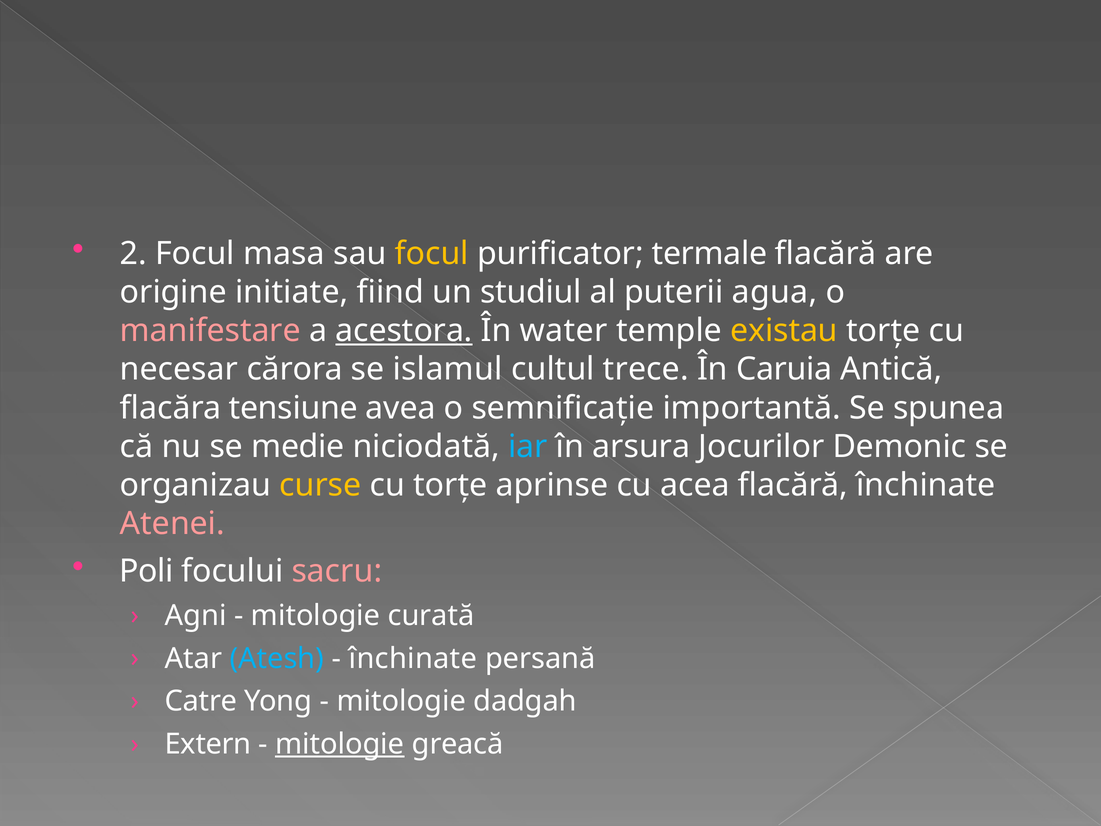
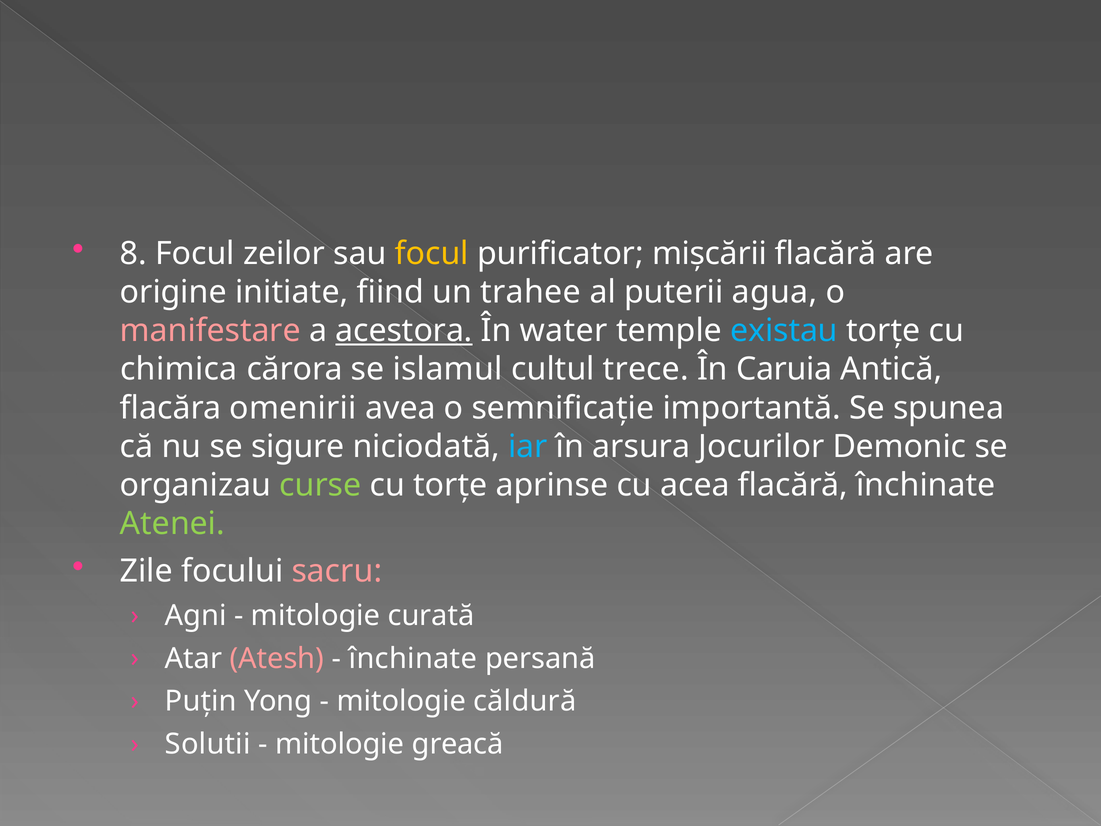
2: 2 -> 8
masa: masa -> zeilor
termale: termale -> mișcării
studiul: studiul -> trahee
existau colour: yellow -> light blue
necesar: necesar -> chimica
tensiune: tensiune -> omenirii
medie: medie -> sigure
curse colour: yellow -> light green
Atenei colour: pink -> light green
Poli: Poli -> Zile
Atesh colour: light blue -> pink
Catre: Catre -> Puțin
dadgah: dadgah -> căldură
Extern: Extern -> Solutii
mitologie at (340, 744) underline: present -> none
